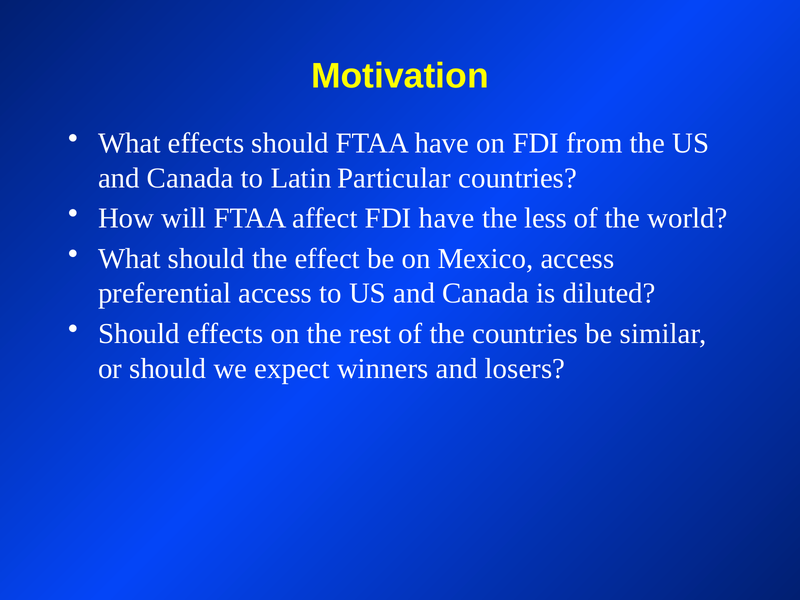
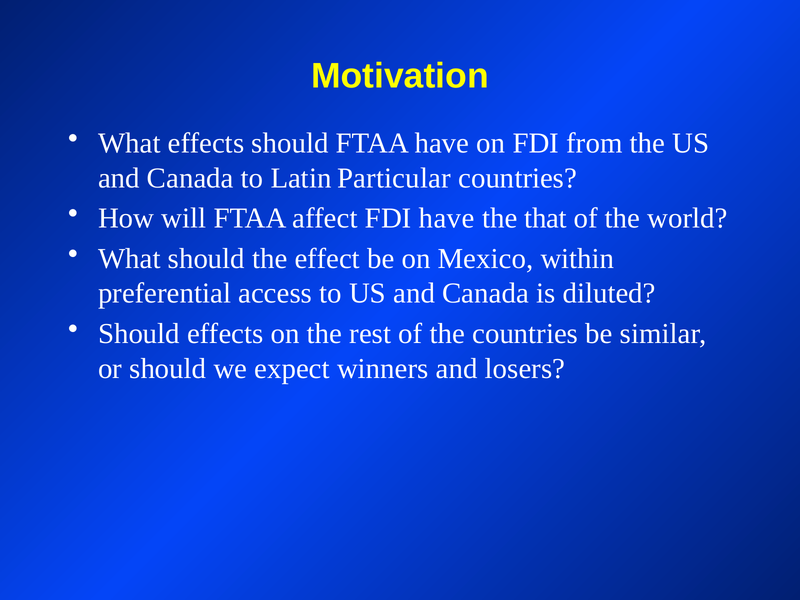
less: less -> that
Mexico access: access -> within
